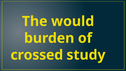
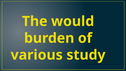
crossed: crossed -> various
